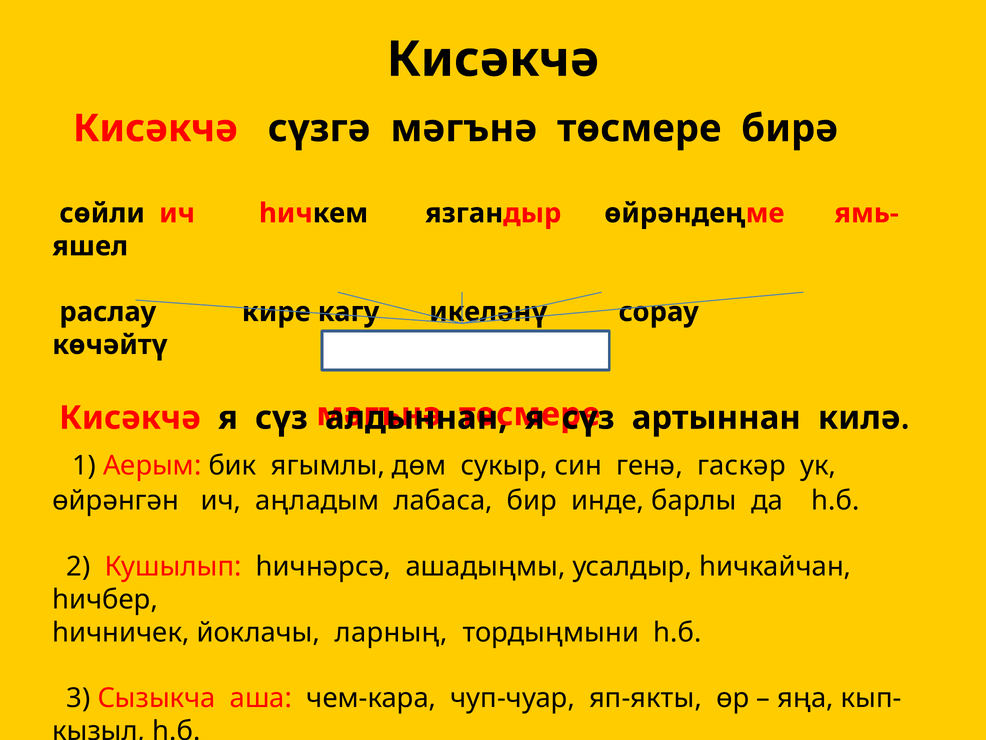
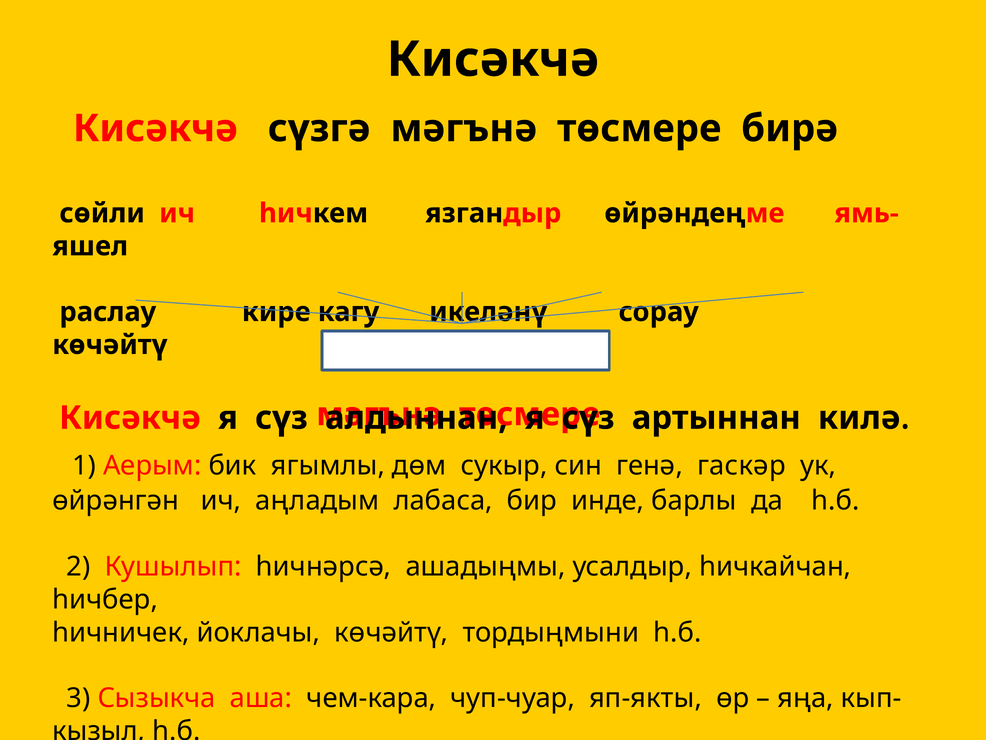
йоклачы ларның: ларның -> көчәйтү
